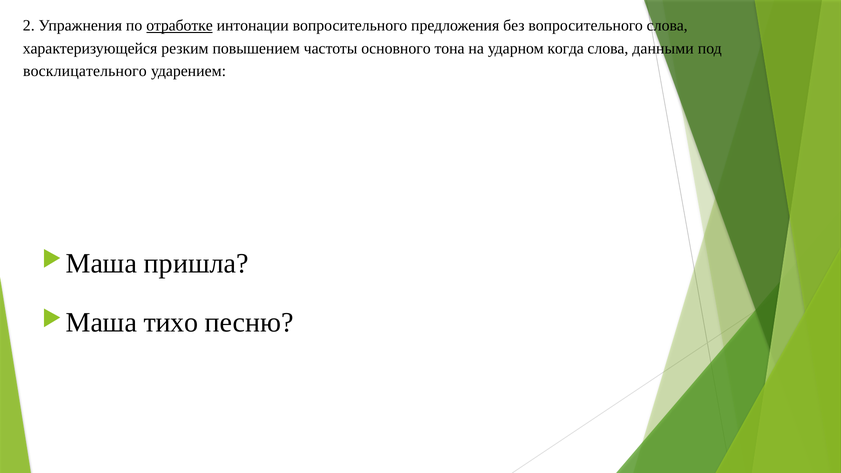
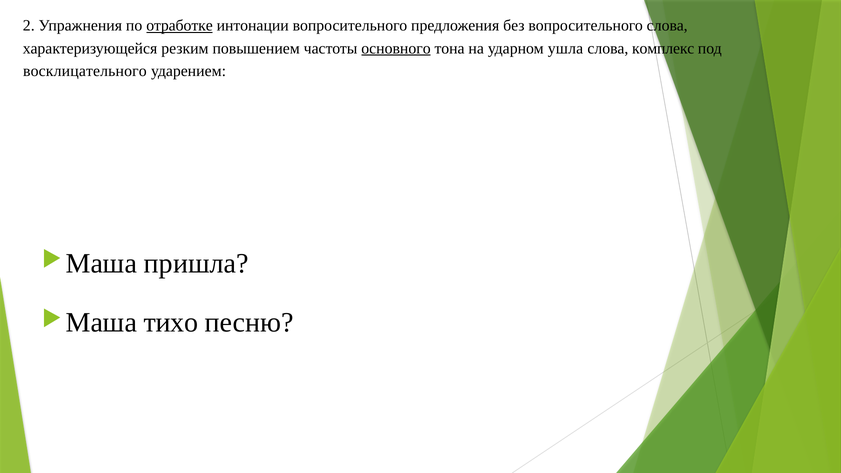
основного underline: none -> present
когда: когда -> ушла
данными: данными -> комплекс
